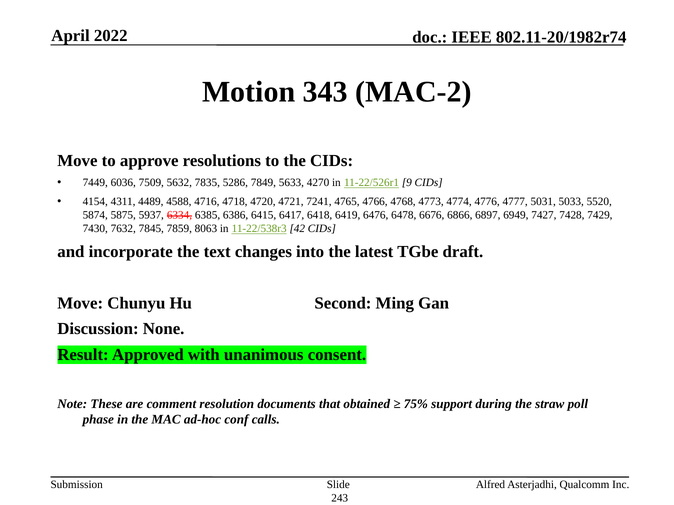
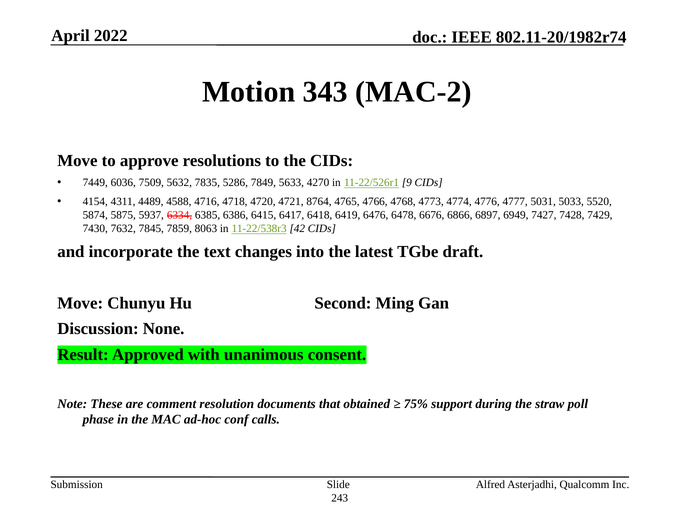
7241: 7241 -> 8764
